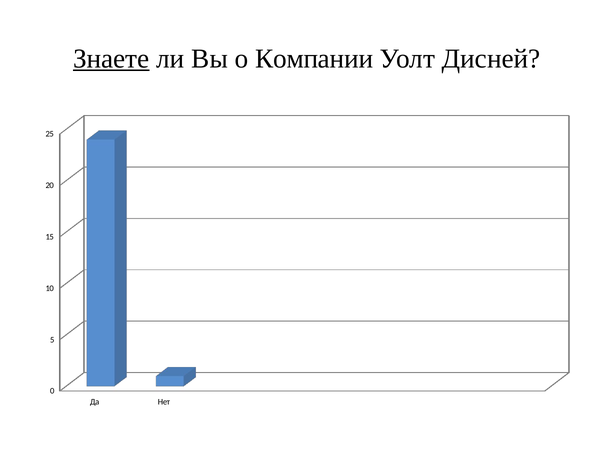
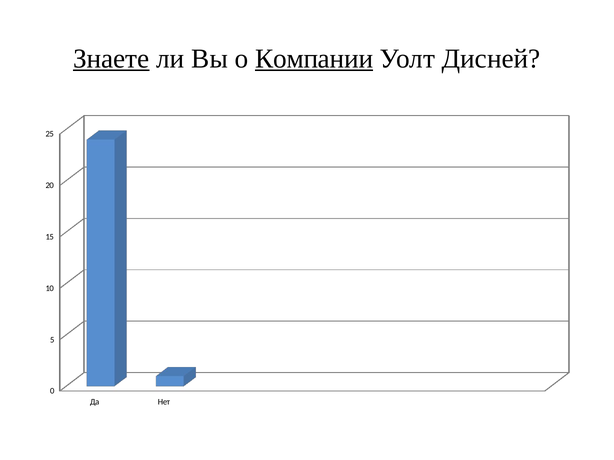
Компании underline: none -> present
